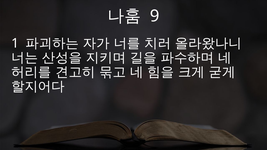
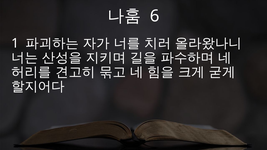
9: 9 -> 6
